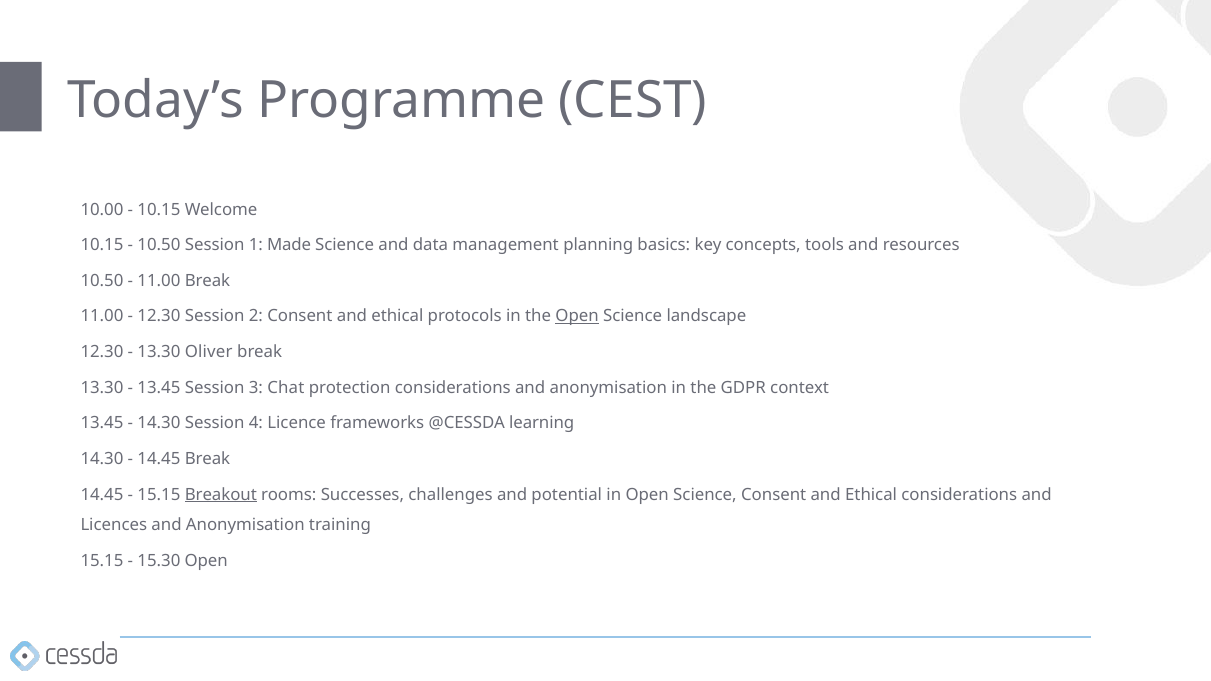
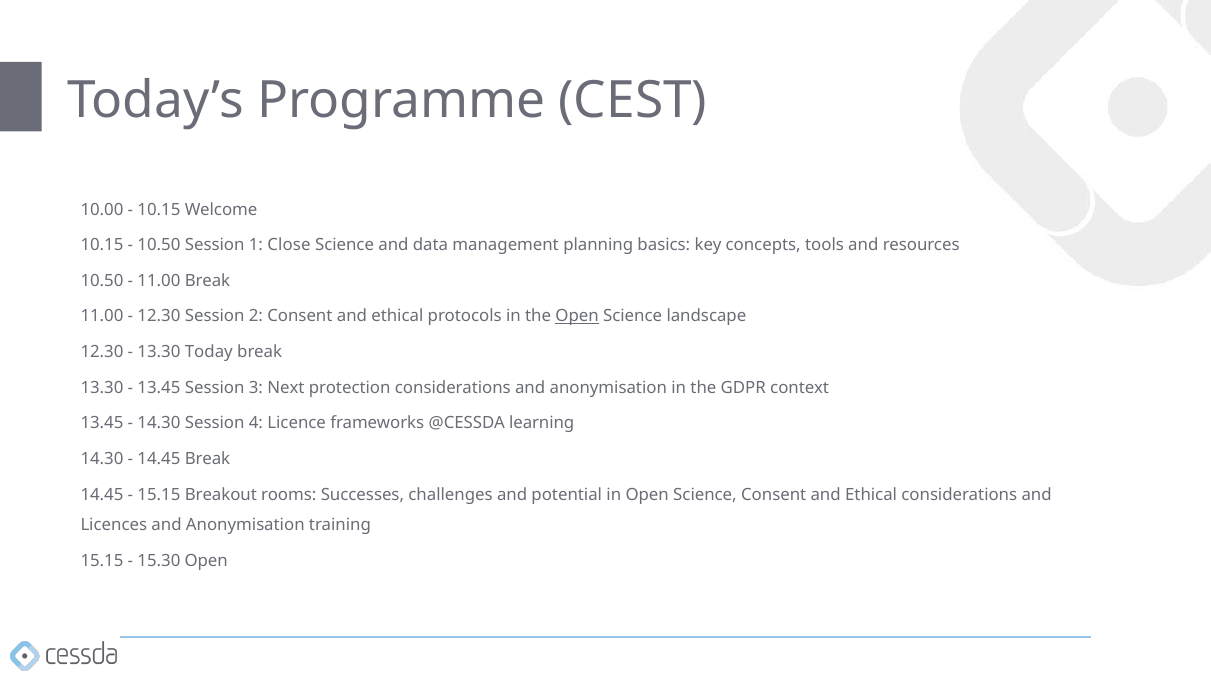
Made: Made -> Close
Oliver: Oliver -> Today
Chat: Chat -> Next
Breakout underline: present -> none
